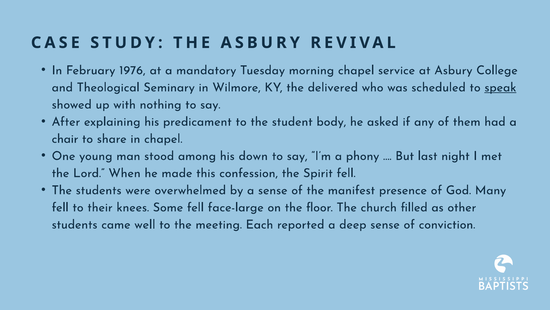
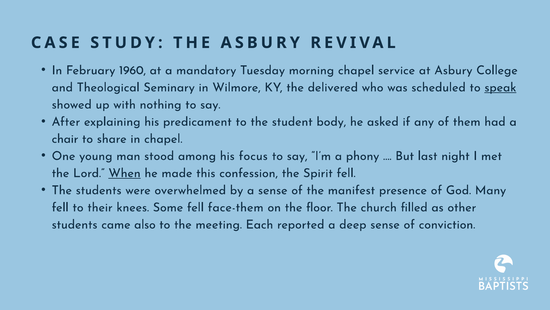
1976: 1976 -> 1960
down: down -> focus
When underline: none -> present
face-large: face-large -> face-them
well: well -> also
